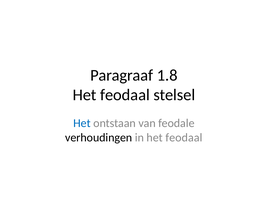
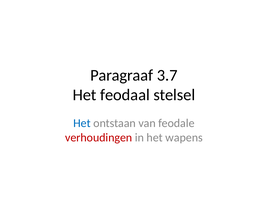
1.8: 1.8 -> 3.7
verhoudingen colour: black -> red
in het feodaal: feodaal -> wapens
